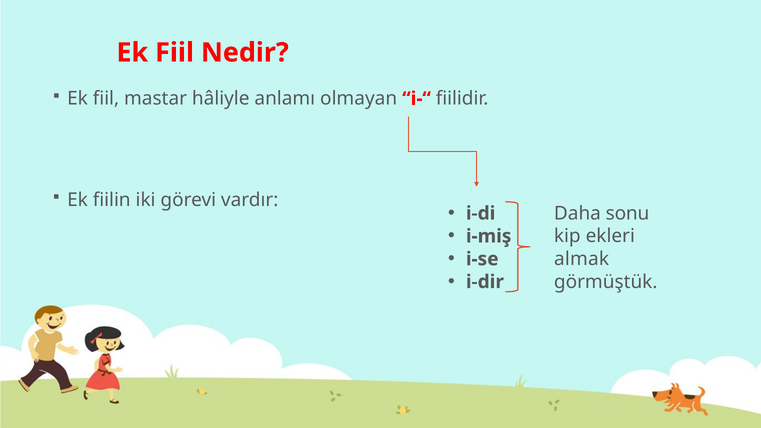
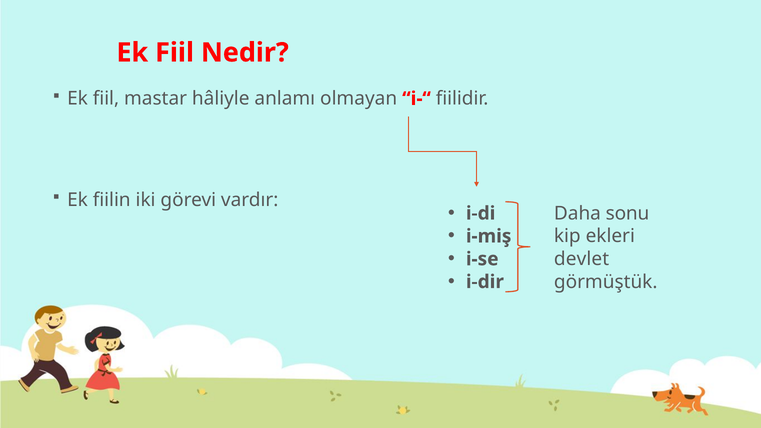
almak: almak -> devlet
